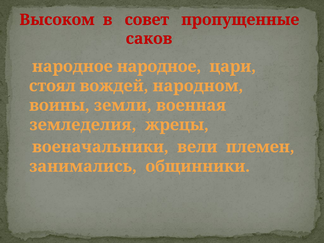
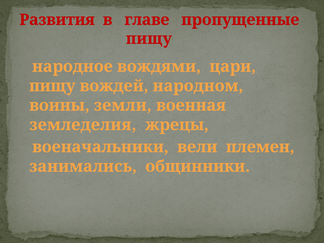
Высоком: Высоком -> Развития
совет: совет -> главе
саков at (149, 39): саков -> пищу
народное народное: народное -> вождями
стоял at (52, 86): стоял -> пищу
